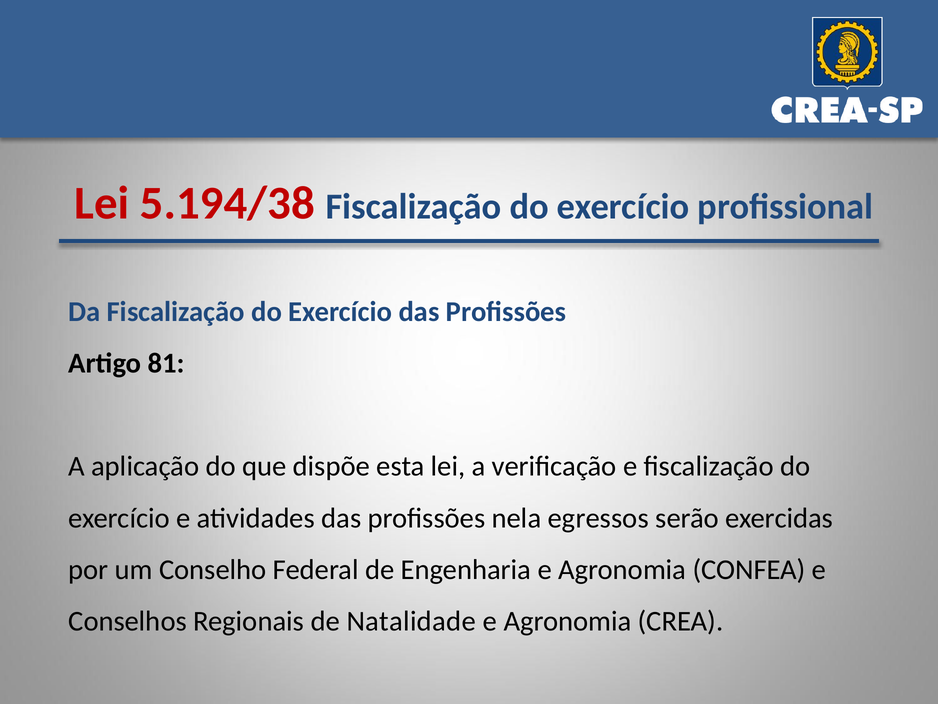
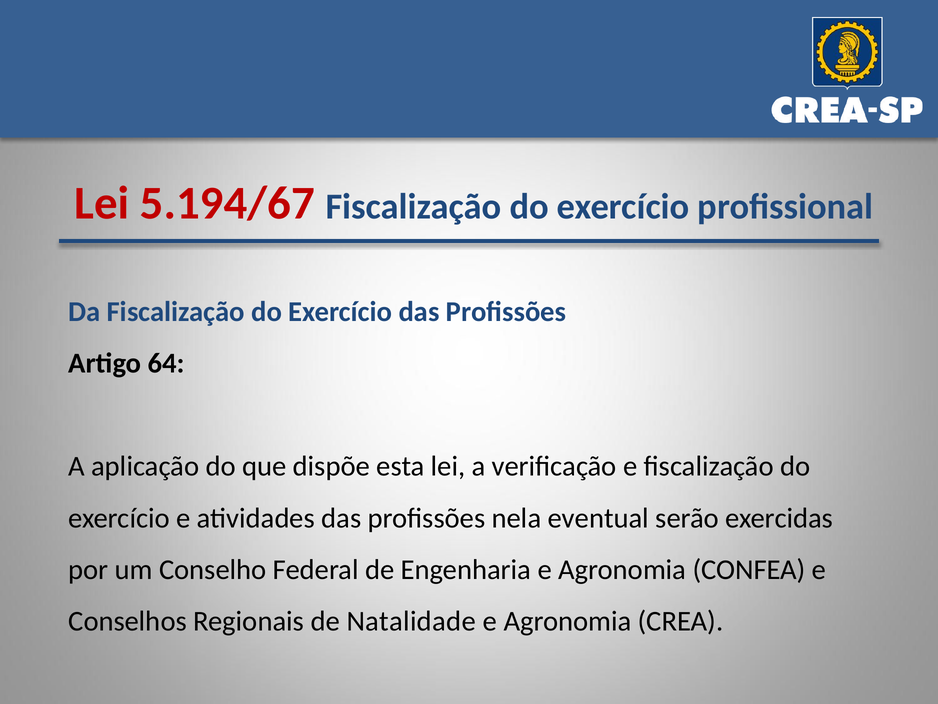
5.194/38: 5.194/38 -> 5.194/67
81: 81 -> 64
egressos: egressos -> eventual
